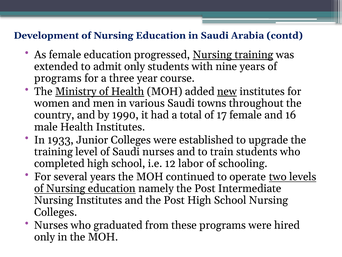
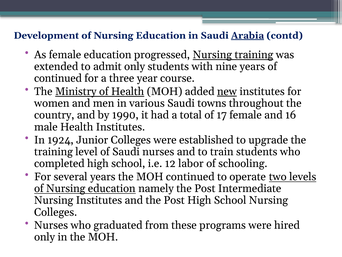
Arabia underline: none -> present
programs at (58, 78): programs -> continued
1933: 1933 -> 1924
